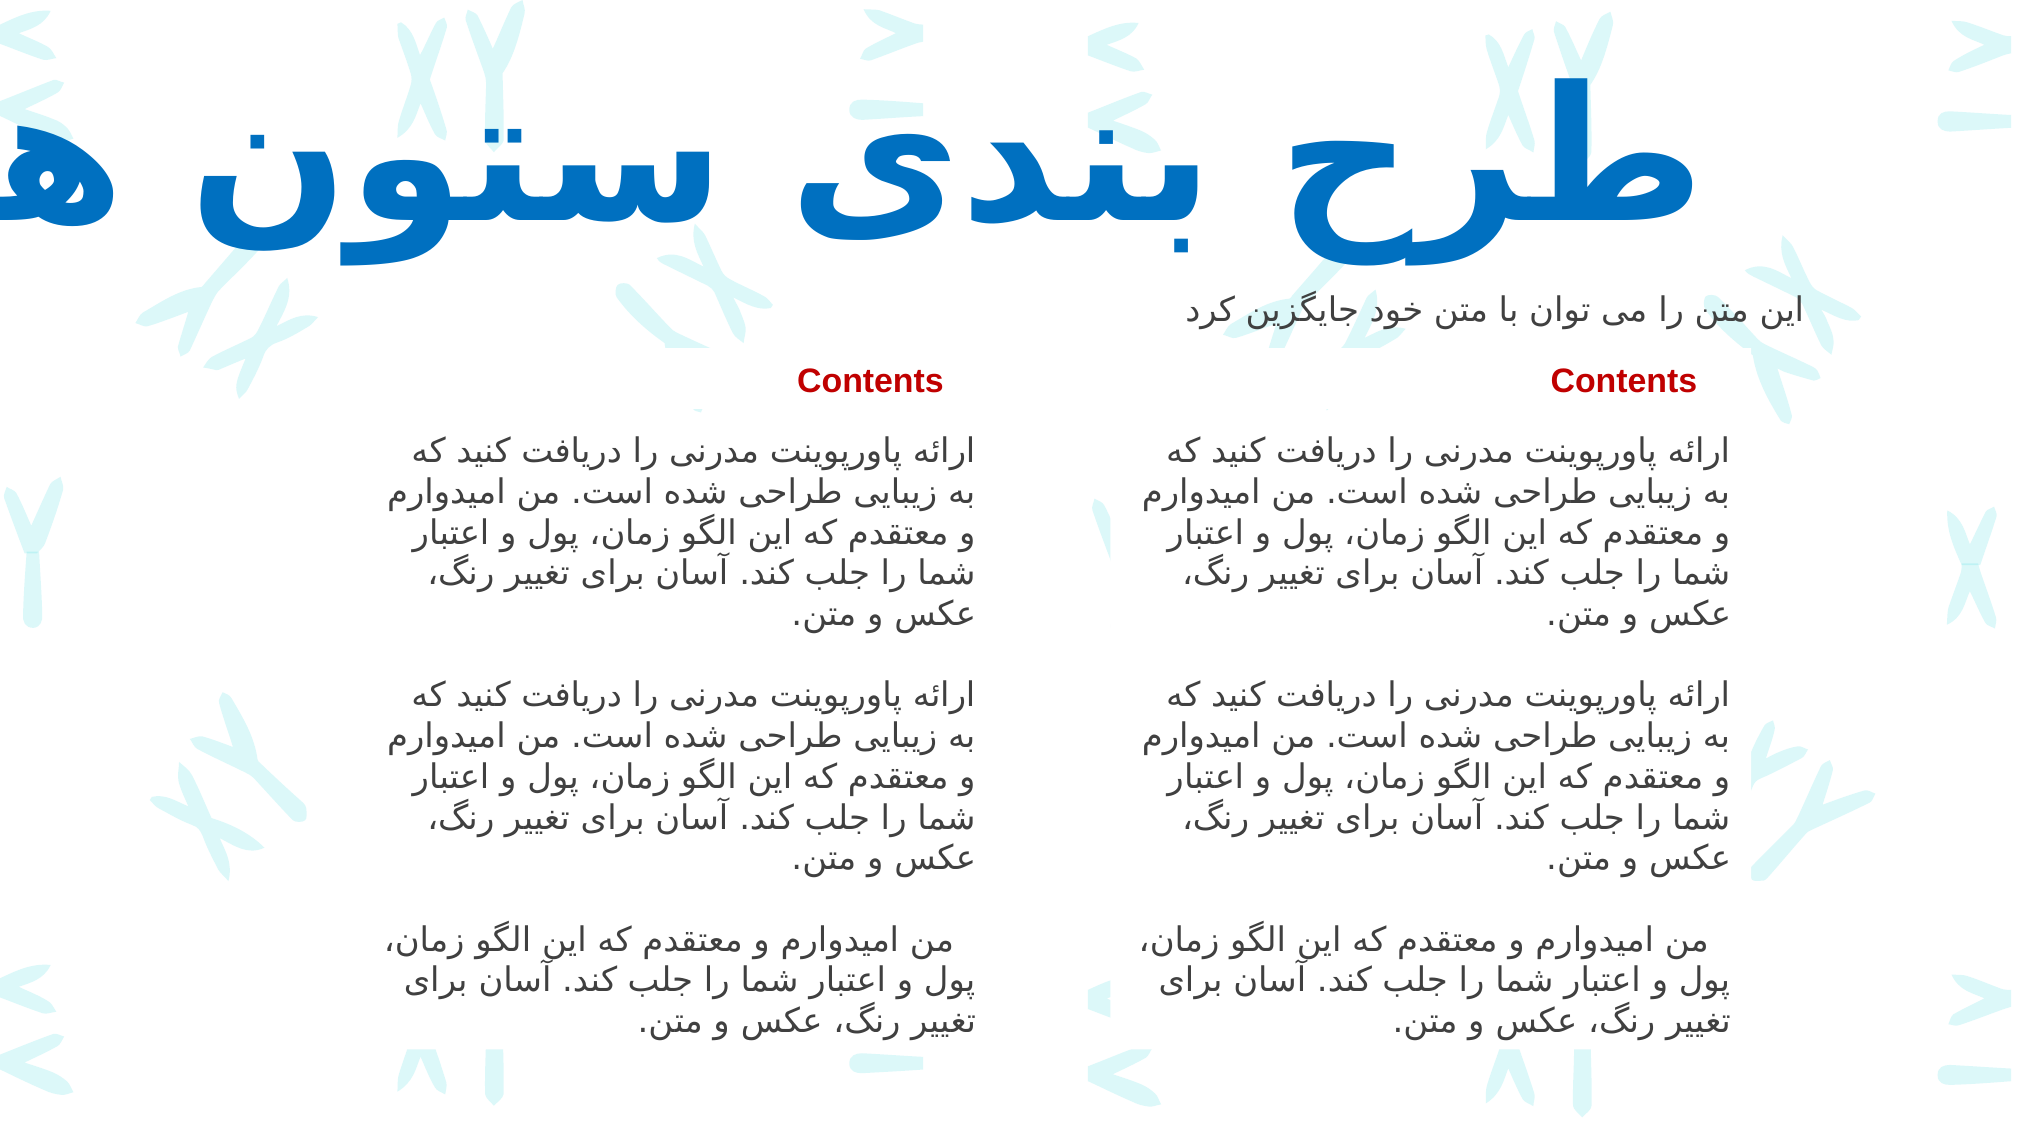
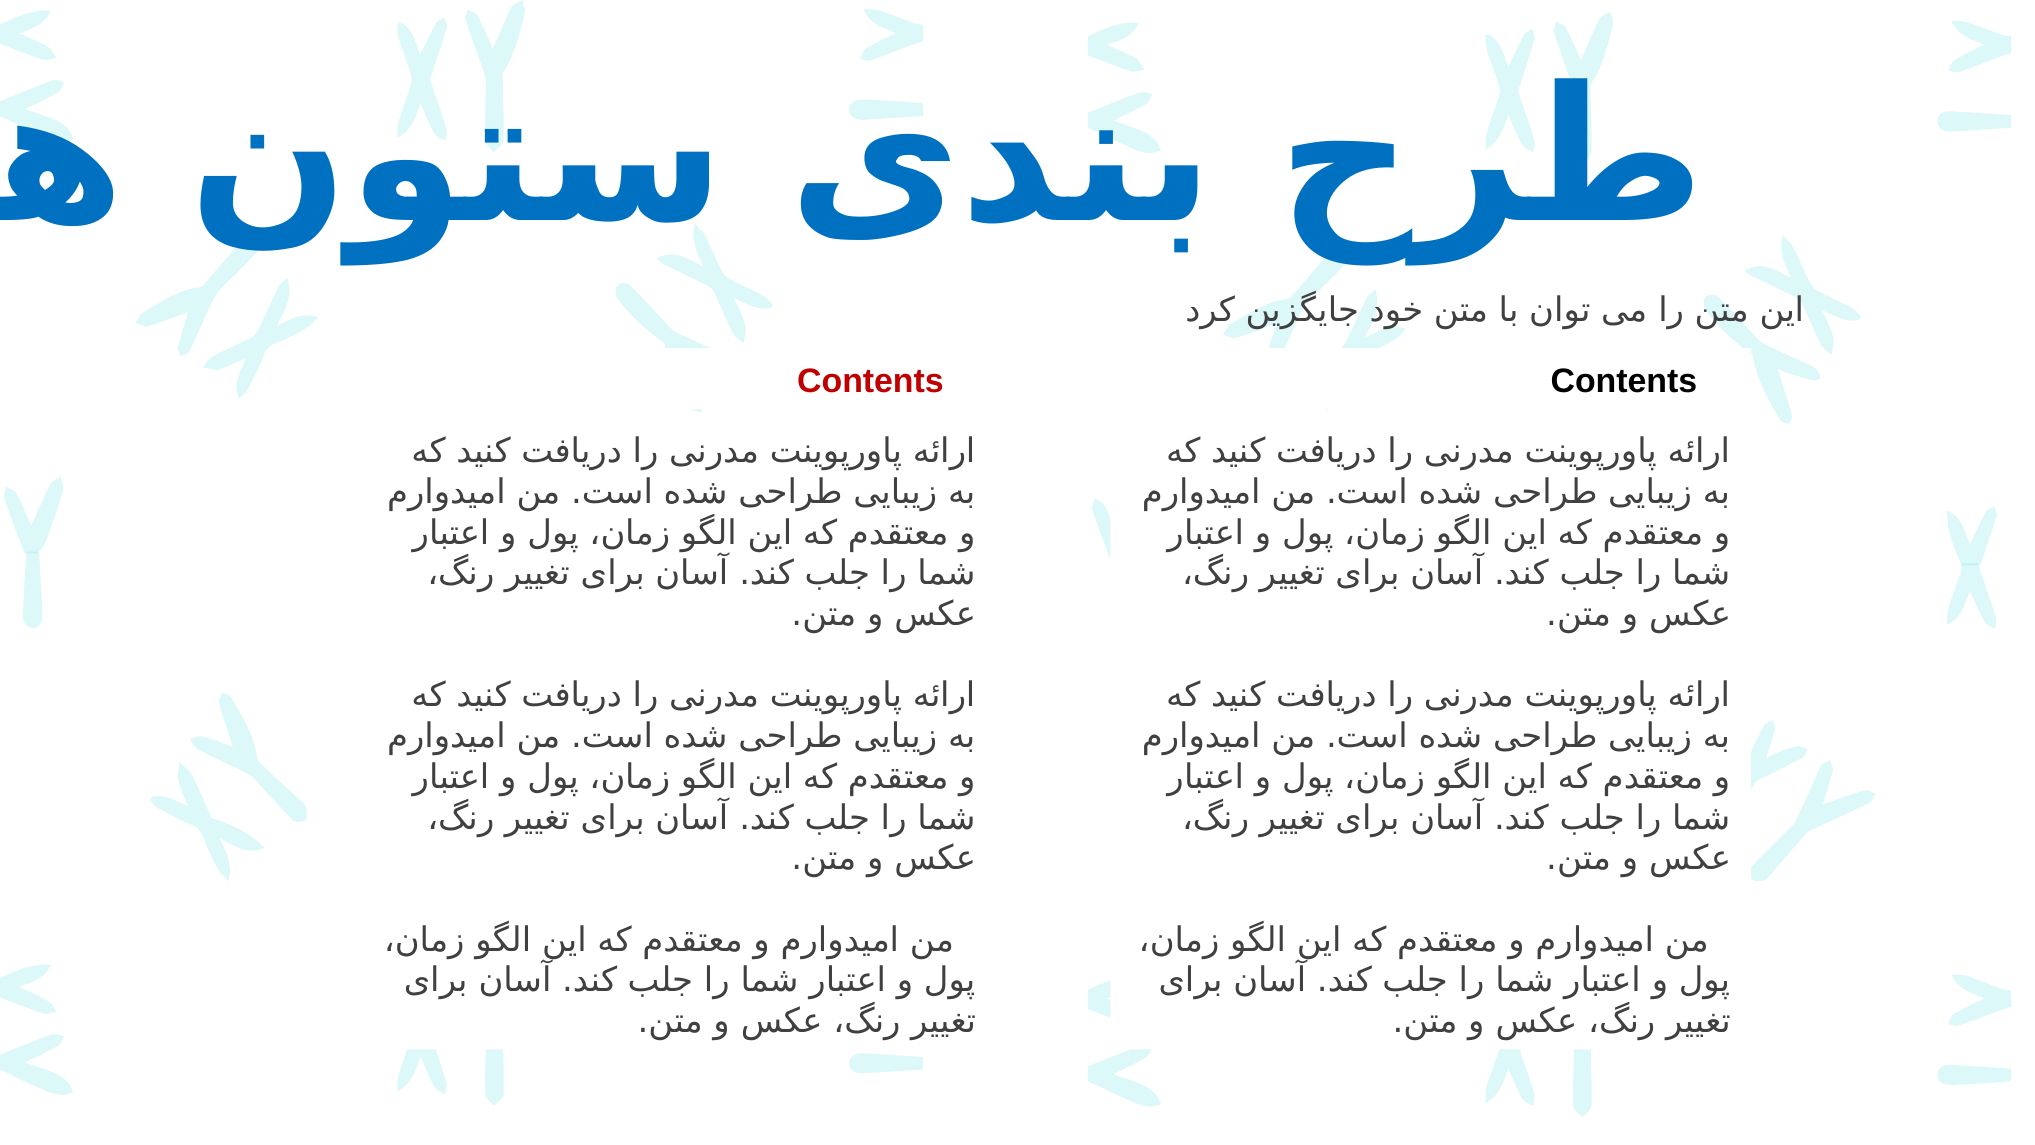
Contents at (1624, 381) colour: red -> black
